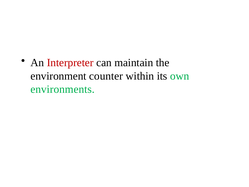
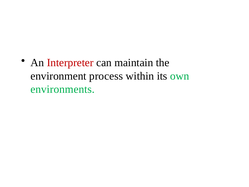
counter: counter -> process
